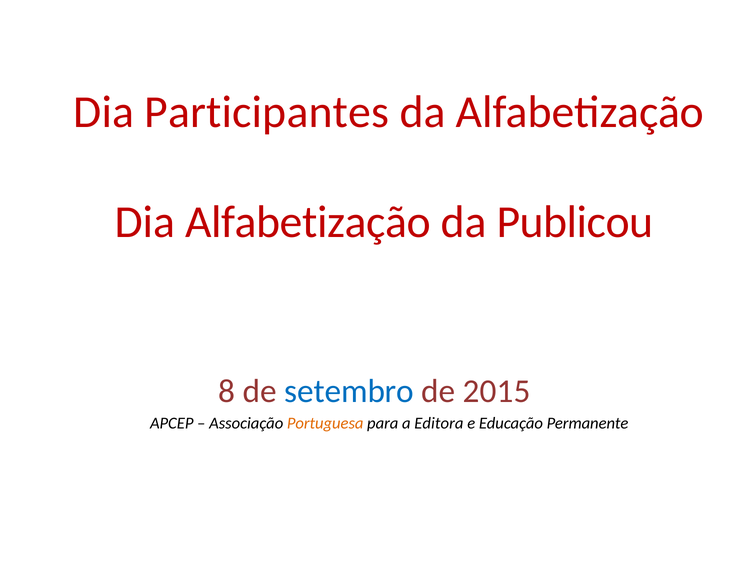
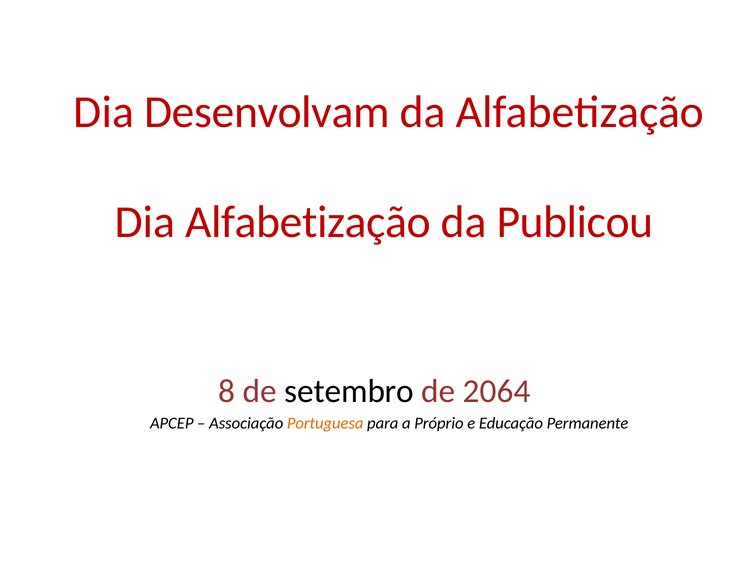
Participantes: Participantes -> Desenvolvam
setembro colour: blue -> black
2015: 2015 -> 2064
Editora: Editora -> Próprio
